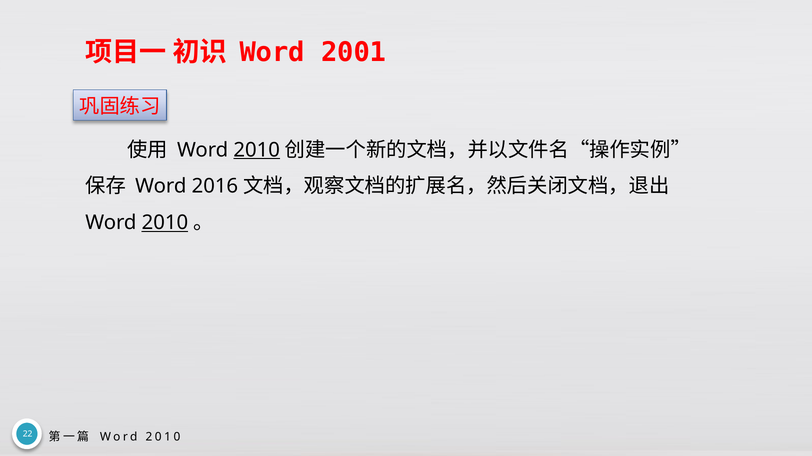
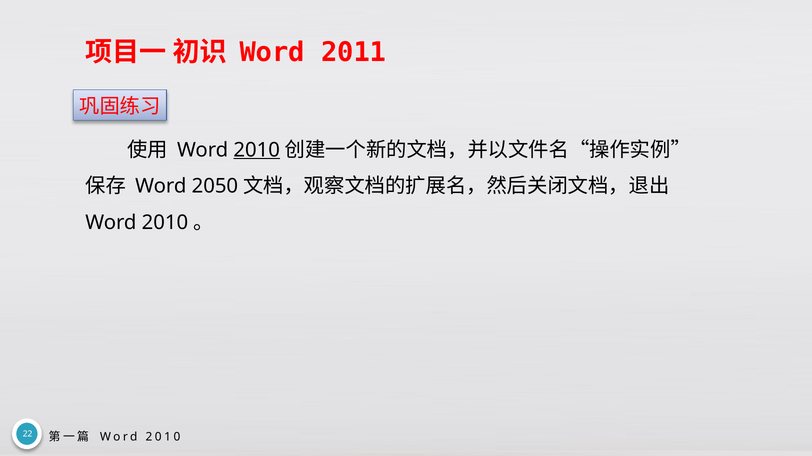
2001: 2001 -> 2011
2016: 2016 -> 2050
2010 at (165, 223) underline: present -> none
